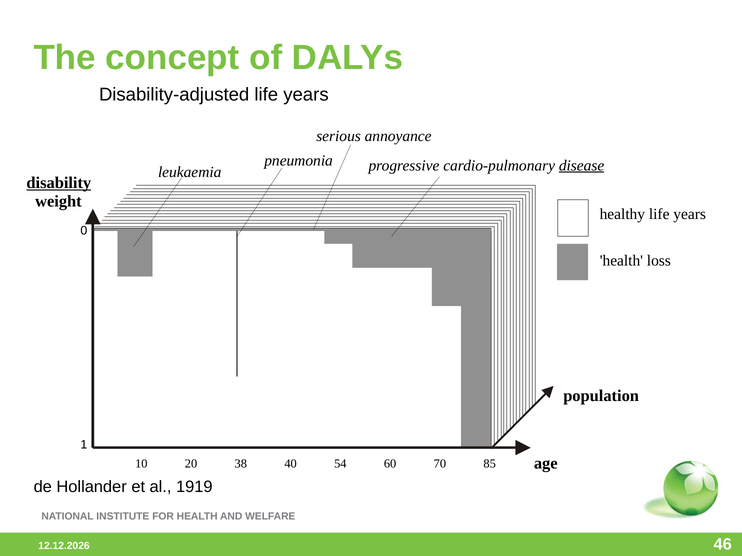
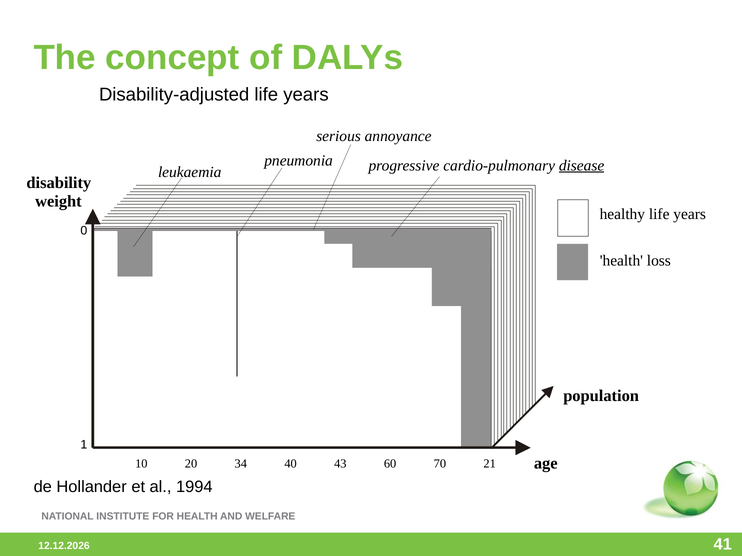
disability underline: present -> none
38: 38 -> 34
54: 54 -> 43
85: 85 -> 21
1919: 1919 -> 1994
46: 46 -> 41
